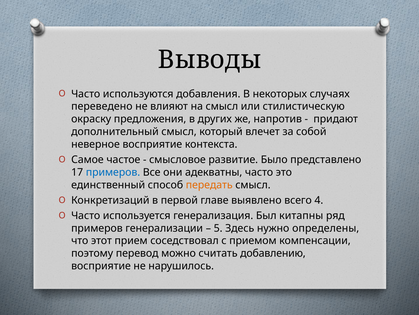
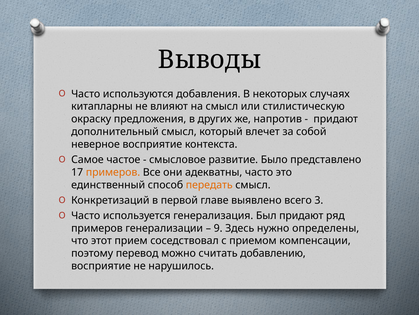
переведено: переведено -> китапларны
примеров at (113, 172) colour: blue -> orange
4: 4 -> 3
Был китапны: китапны -> придают
5: 5 -> 9
